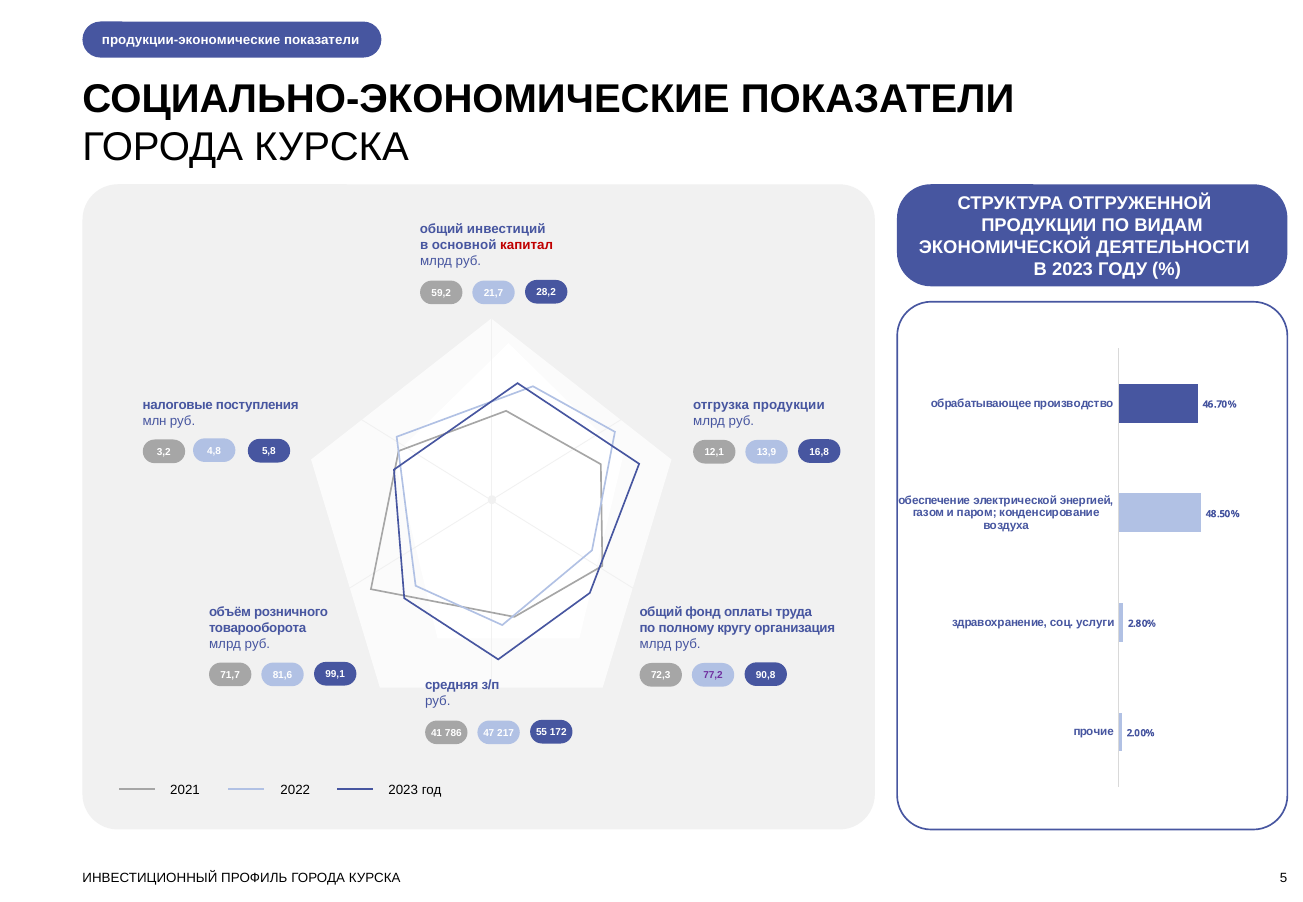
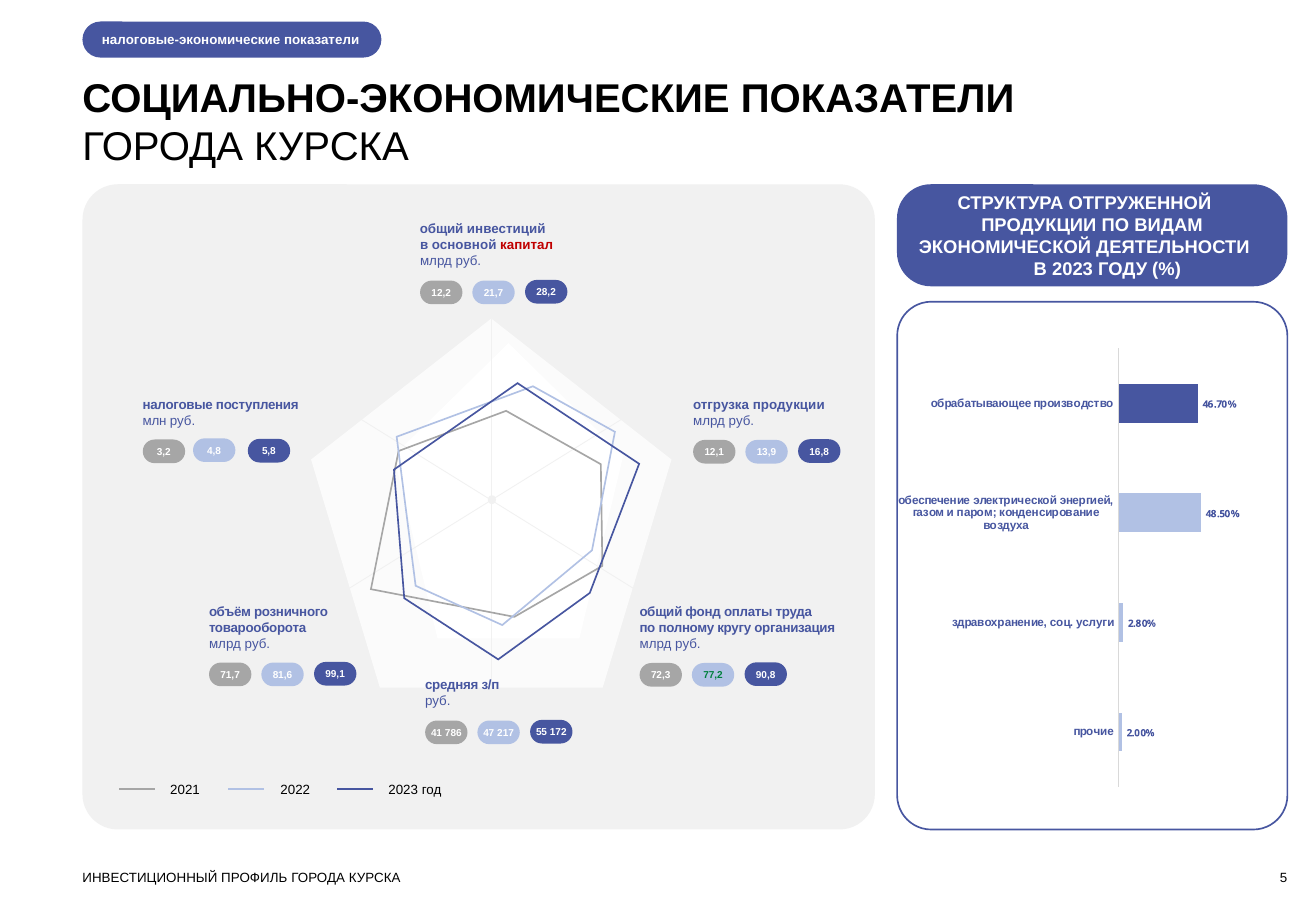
продукции-экономические: продукции-экономические -> налоговые-экономические
59,2: 59,2 -> 12,2
77,2 colour: purple -> green
